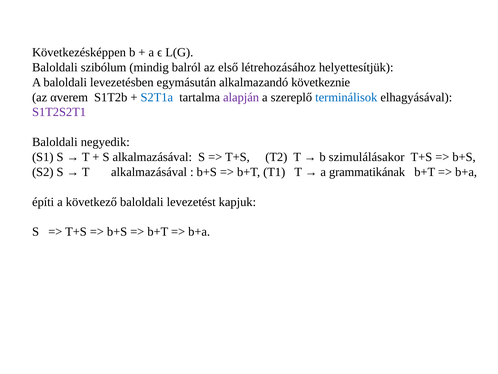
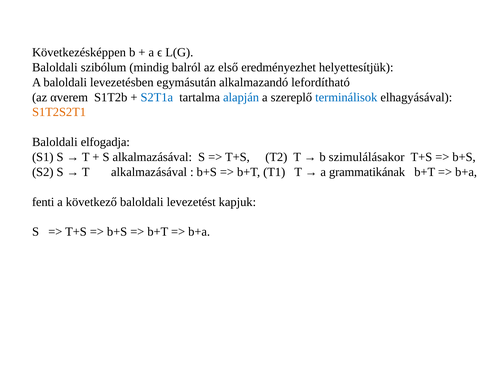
létrehozásához: létrehozásához -> eredményezhet
következnie: következnie -> lefordítható
alapján colour: purple -> blue
S1T2S2T1 colour: purple -> orange
negyedik: negyedik -> elfogadja
építi: építi -> fenti
